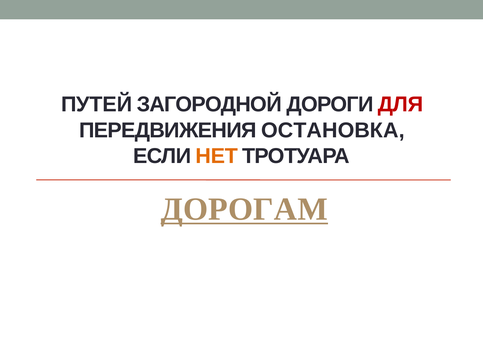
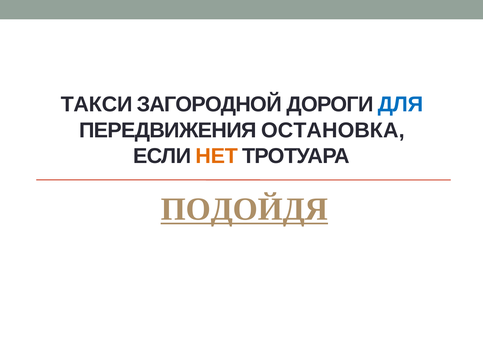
ПУТЕЙ: ПУТЕЙ -> ТАКСИ
ДЛЯ colour: red -> blue
ДОРОГАМ: ДОРОГАМ -> ПОДОЙДЯ
